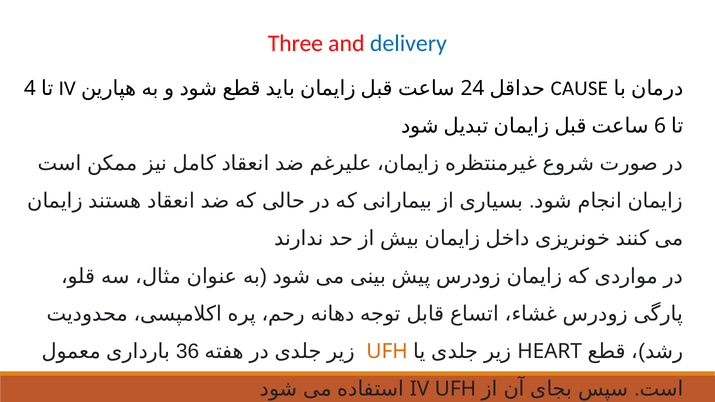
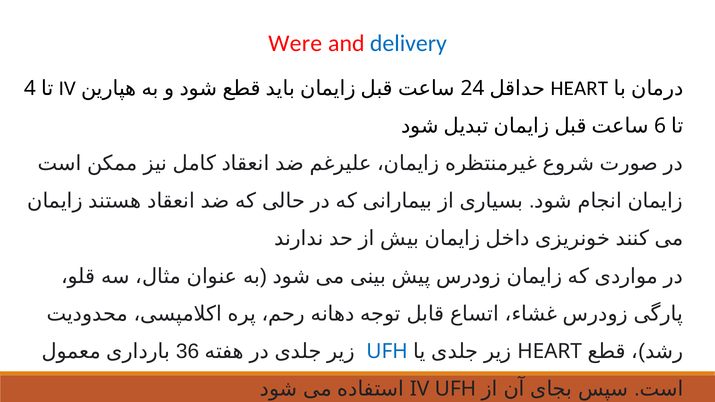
Three: Three -> Were
CAUSE at (579, 88): CAUSE -> HEART
UFH at (387, 351) colour: orange -> blue
